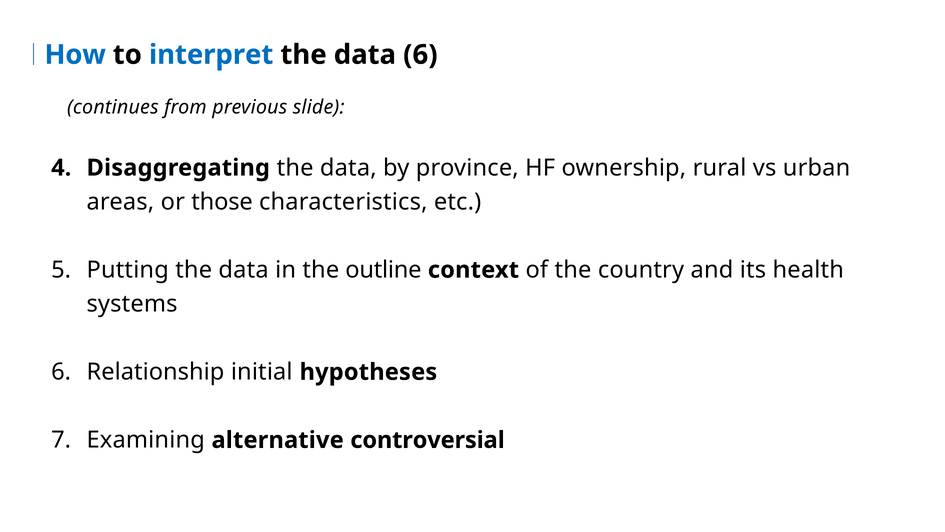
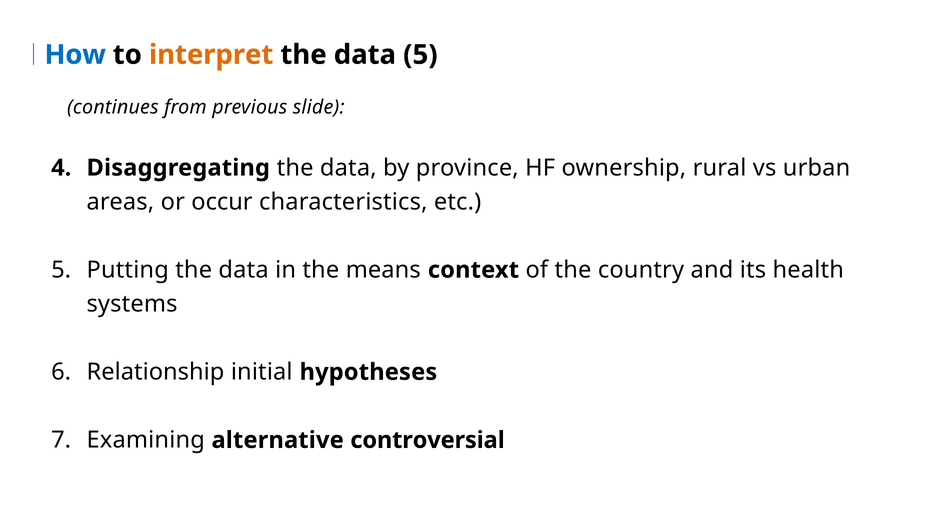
interpret colour: blue -> orange
data 6: 6 -> 5
those: those -> occur
outline: outline -> means
